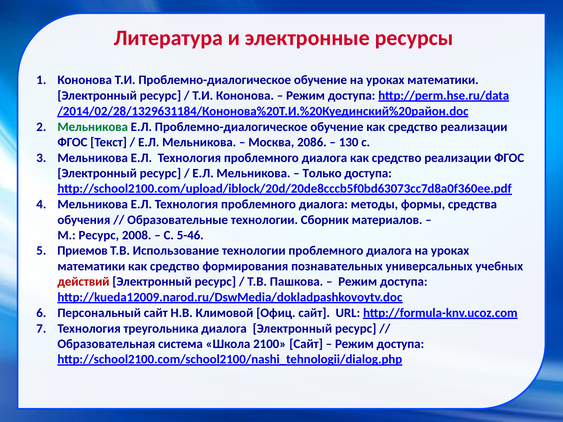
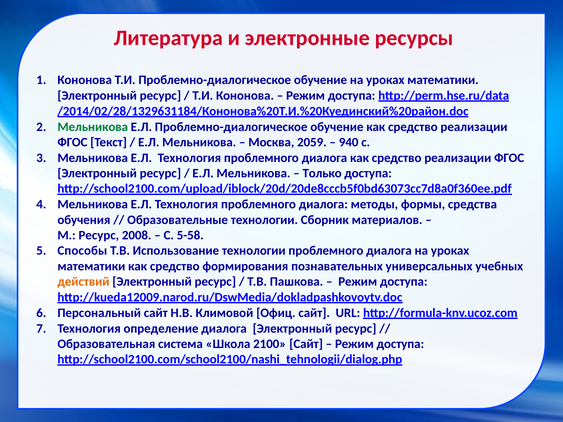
2086: 2086 -> 2059
130: 130 -> 940
5-46: 5-46 -> 5-58
Приемов: Приемов -> Способы
действий colour: red -> orange
тpeyгольника: тpeyгольника -> определение
